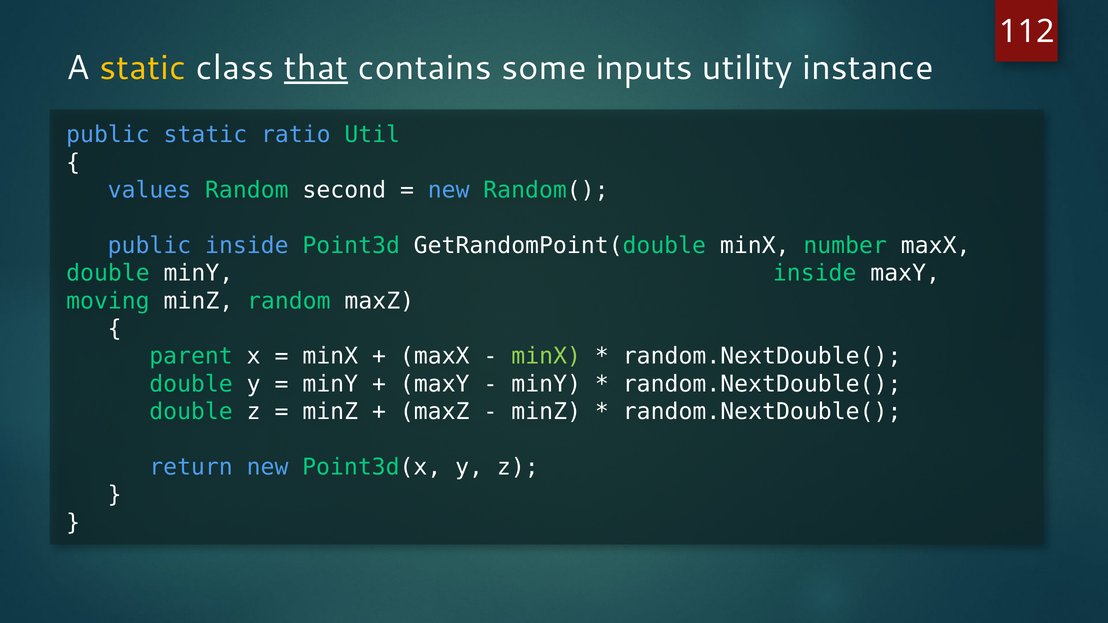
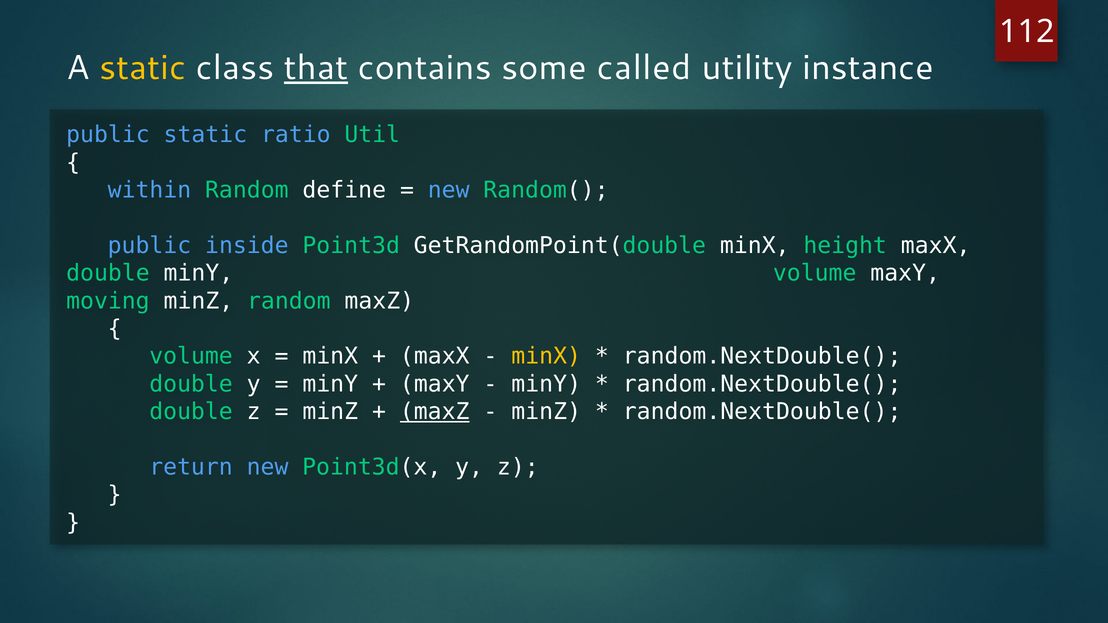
inputs: inputs -> called
values: values -> within
second: second -> define
number: number -> height
minY inside: inside -> volume
parent at (191, 356): parent -> volume
minX at (546, 356) colour: light green -> yellow
maxZ at (435, 412) underline: none -> present
